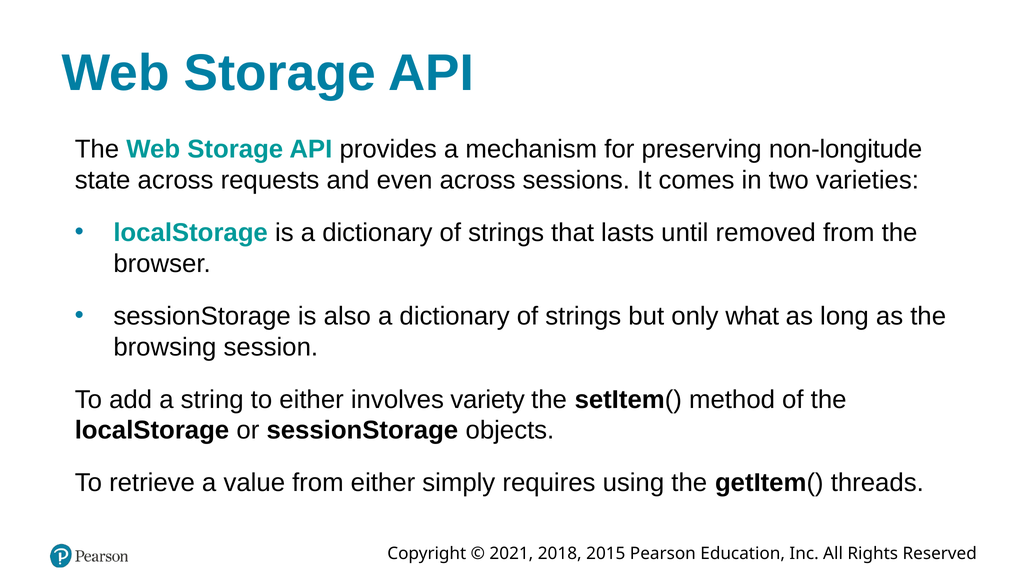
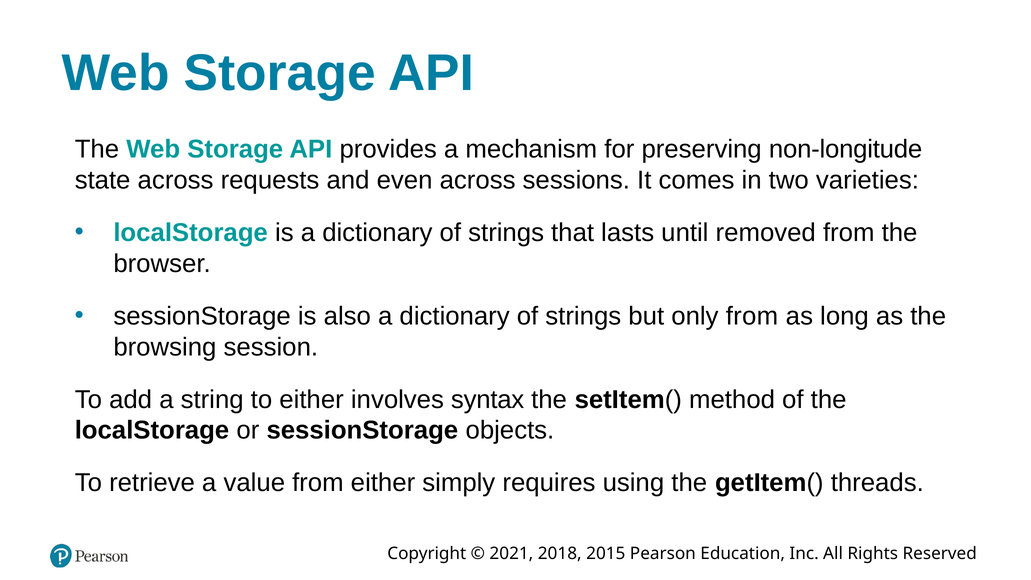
only what: what -> from
variety: variety -> syntax
